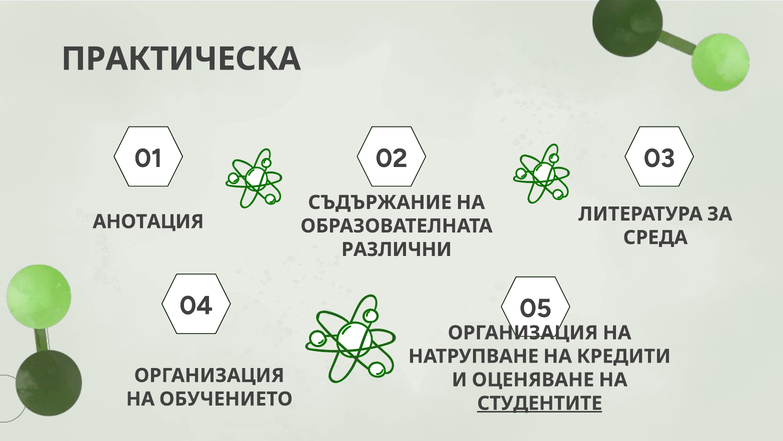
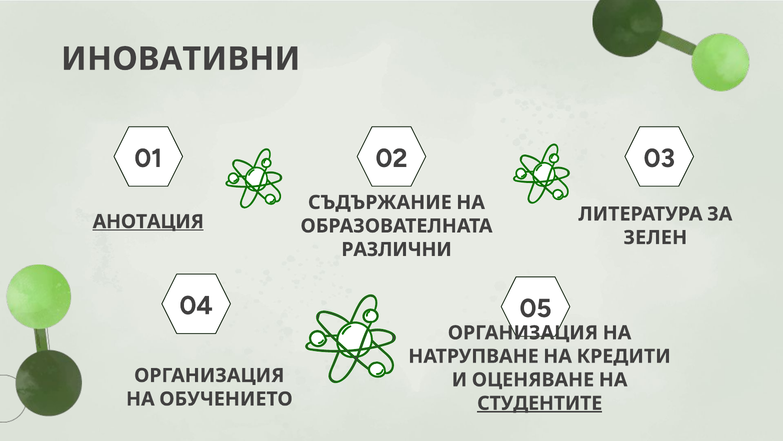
ПРАКТИЧЕСКА: ПРАКТИЧЕСКА -> ИНОВАТИВНИ
АНОТАЦИЯ underline: none -> present
СРЕДА: СРЕДА -> ЗЕЛЕН
